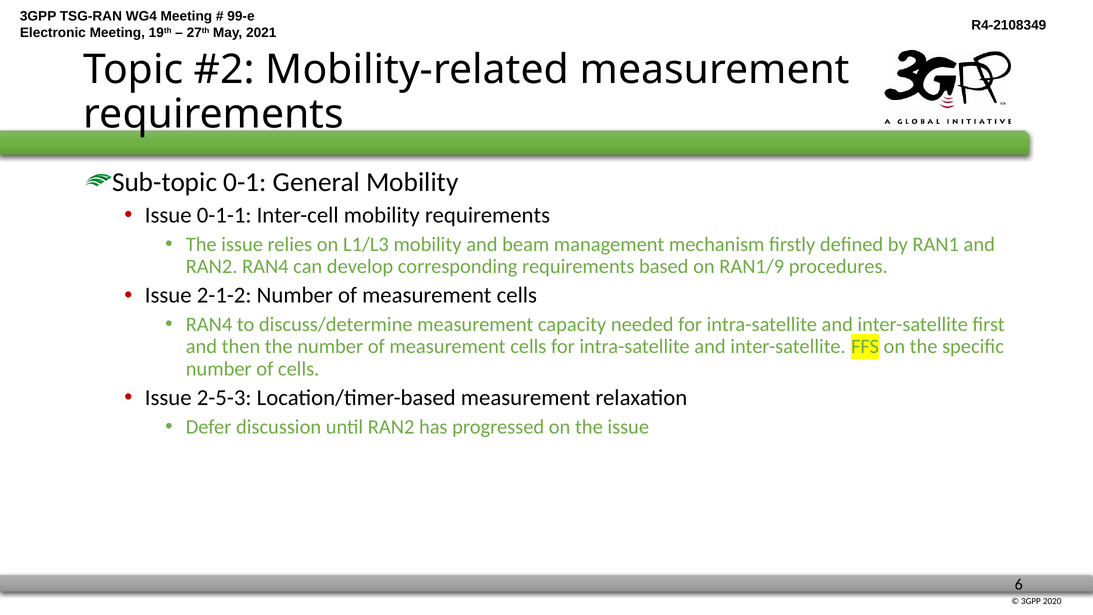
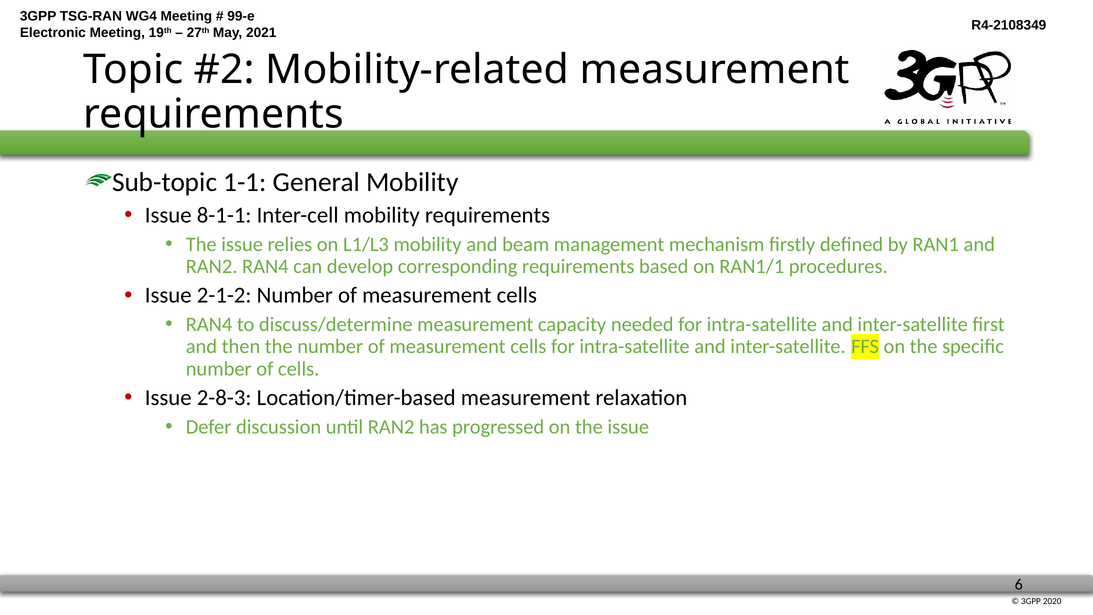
0-1: 0-1 -> 1-1
0-1-1: 0-1-1 -> 8-1-1
RAN1/9: RAN1/9 -> RAN1/1
2-5-3: 2-5-3 -> 2-8-3
